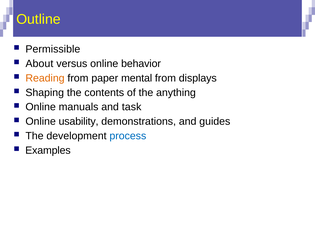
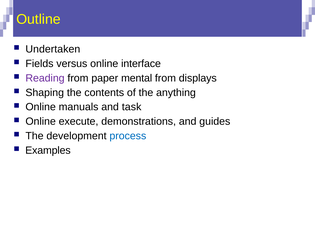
Permissible: Permissible -> Undertaken
About: About -> Fields
behavior: behavior -> interface
Reading colour: orange -> purple
usability: usability -> execute
